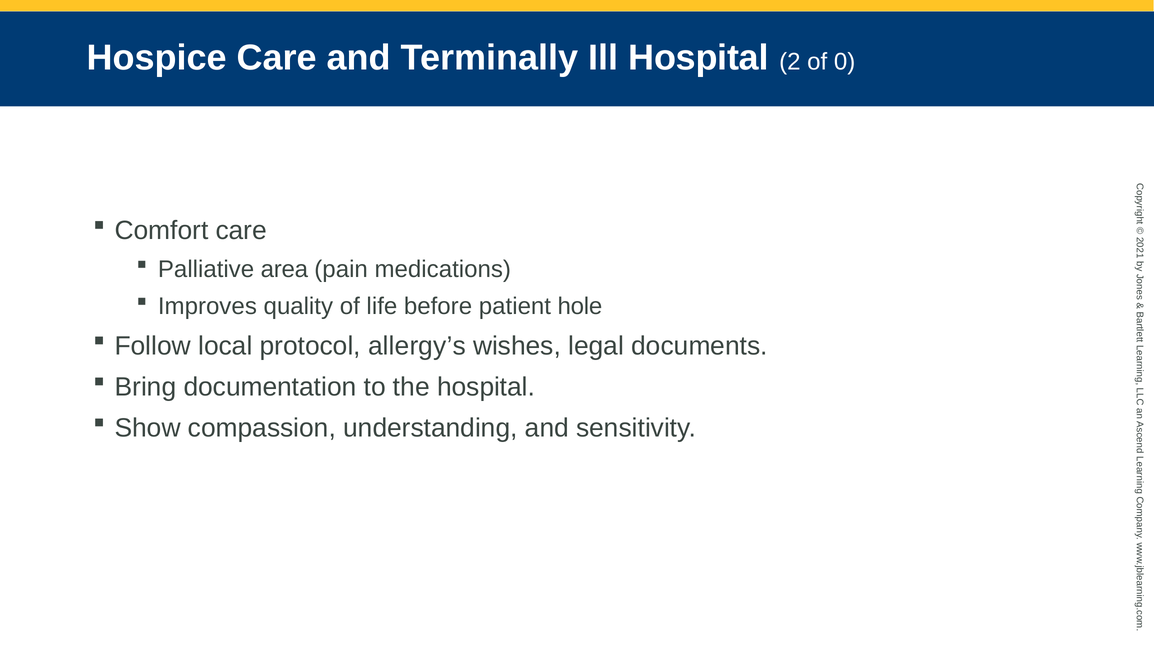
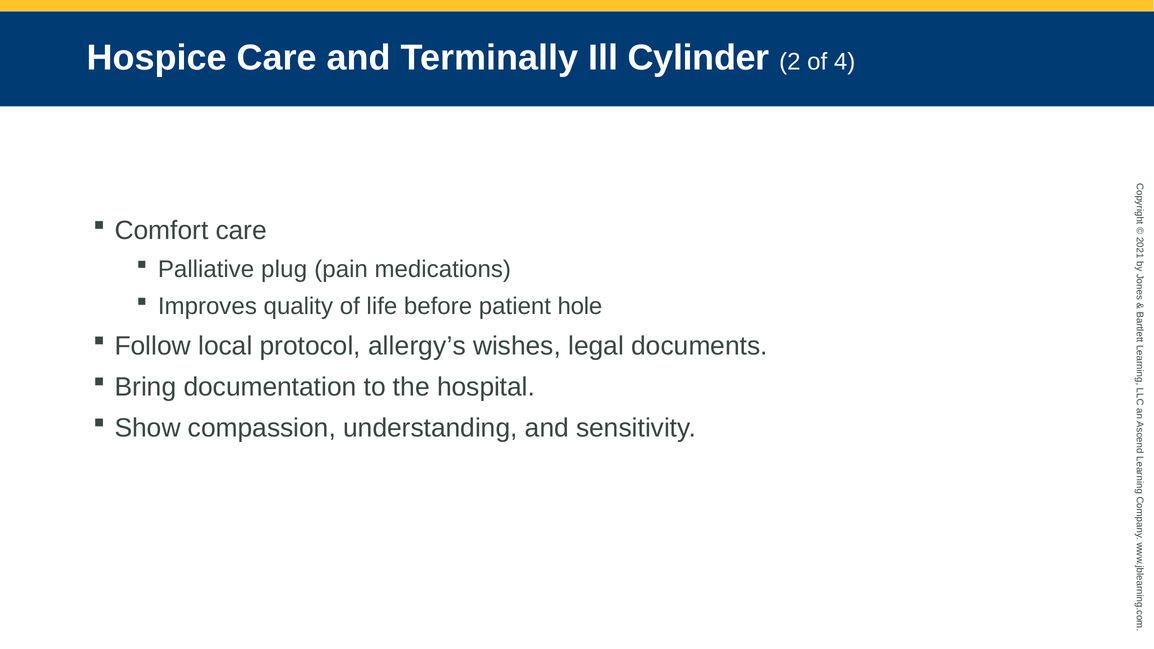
Ill Hospital: Hospital -> Cylinder
of 0: 0 -> 4
area: area -> plug
